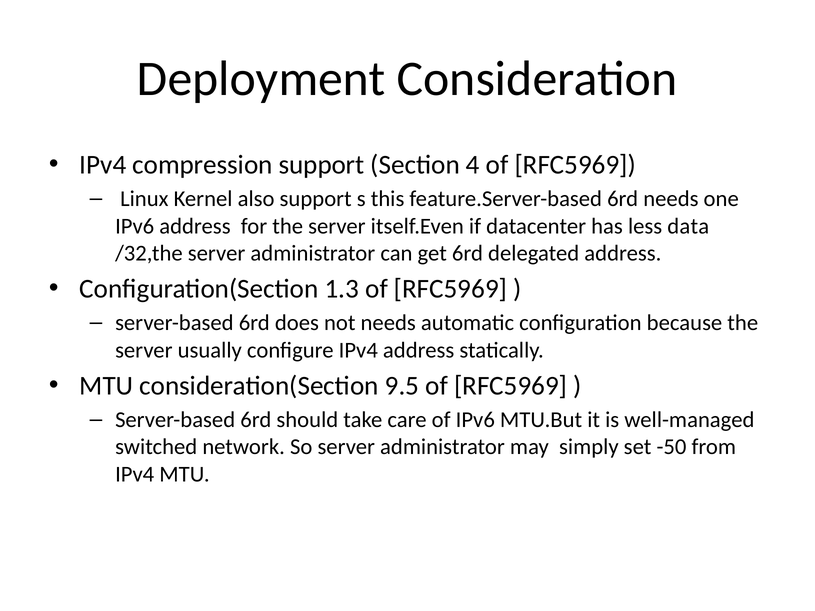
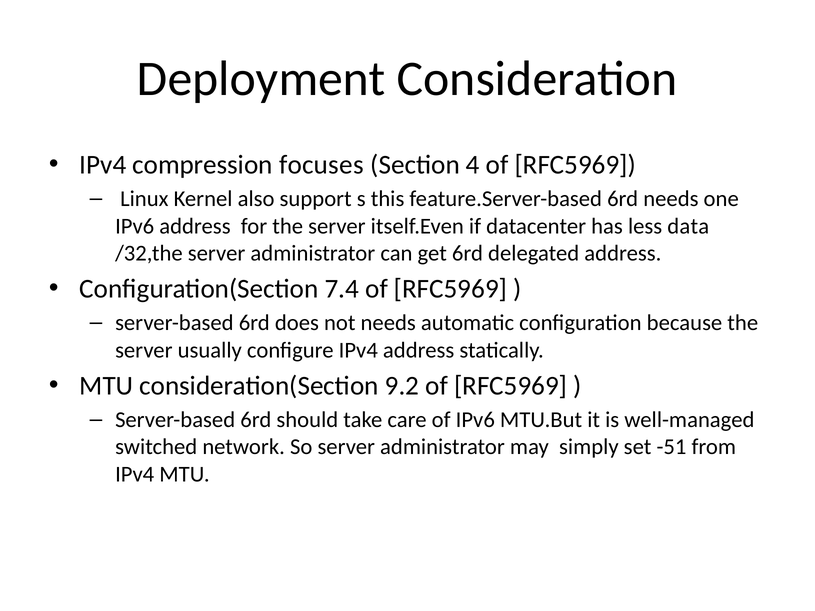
compression support: support -> focuses
1.3: 1.3 -> 7.4
9.5: 9.5 -> 9.2
-50: -50 -> -51
